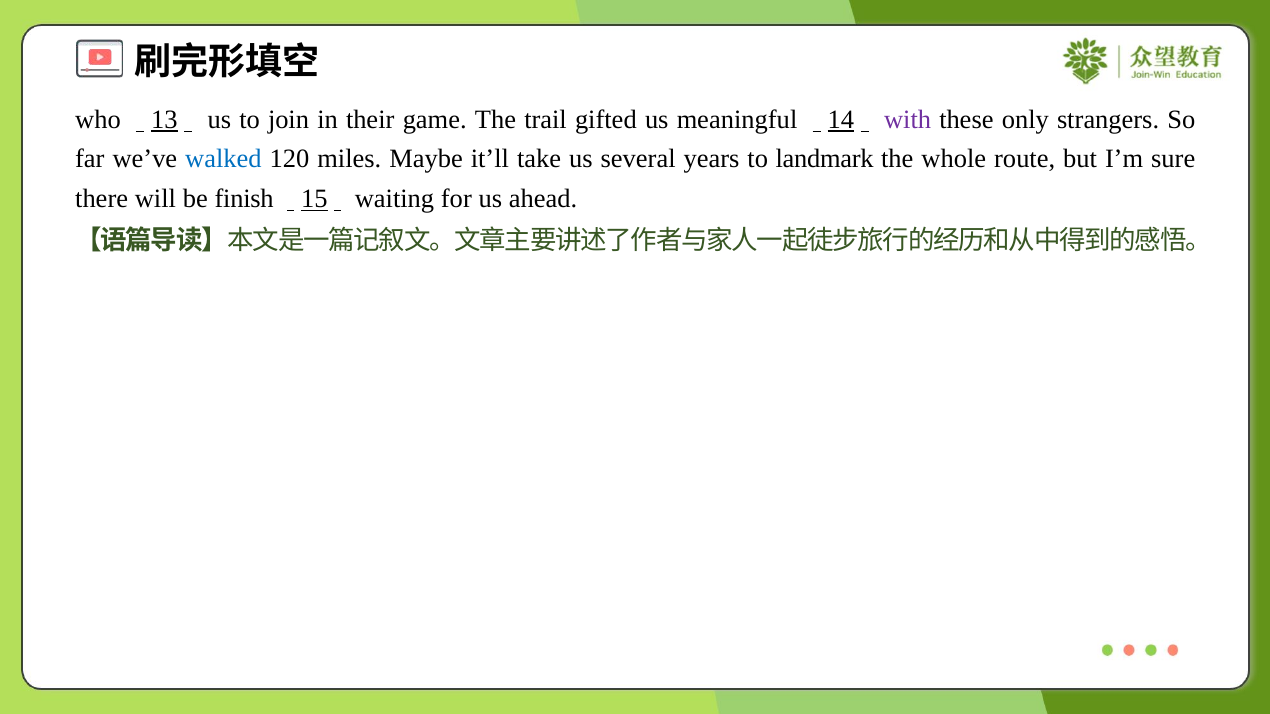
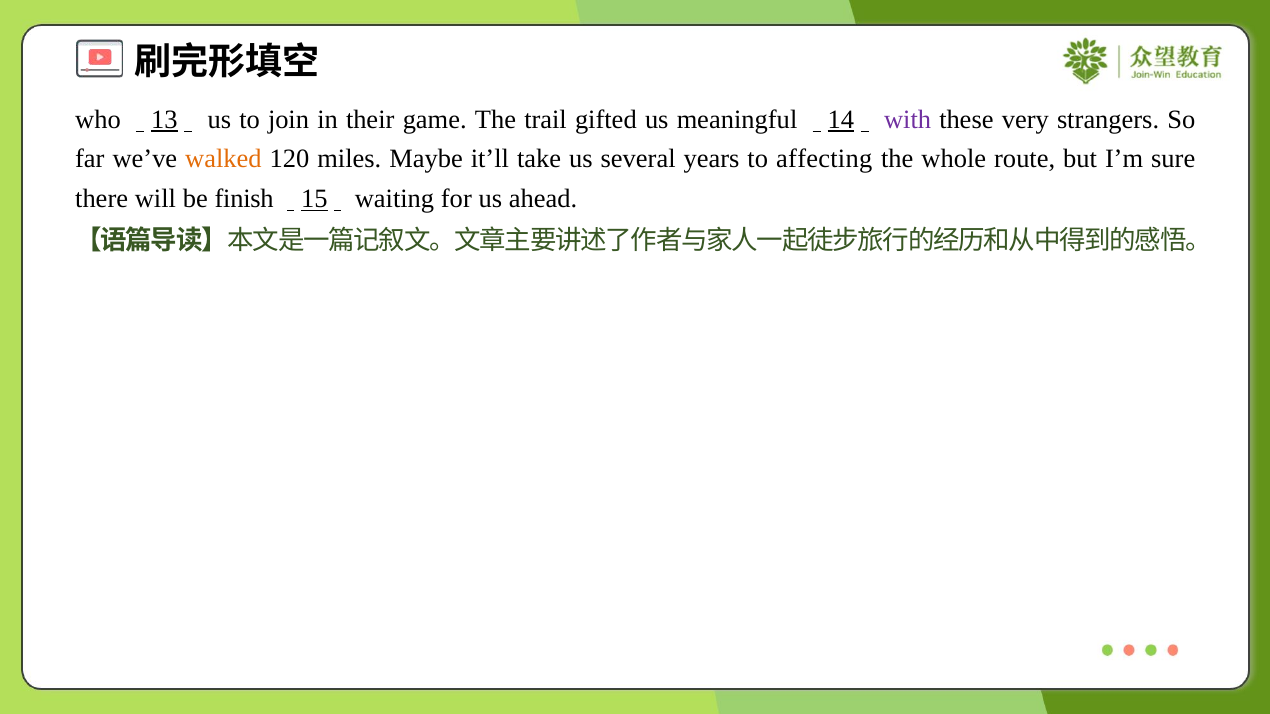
only: only -> very
walked colour: blue -> orange
landmark: landmark -> affecting
